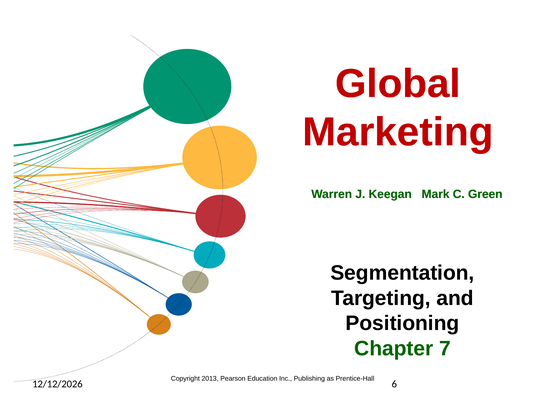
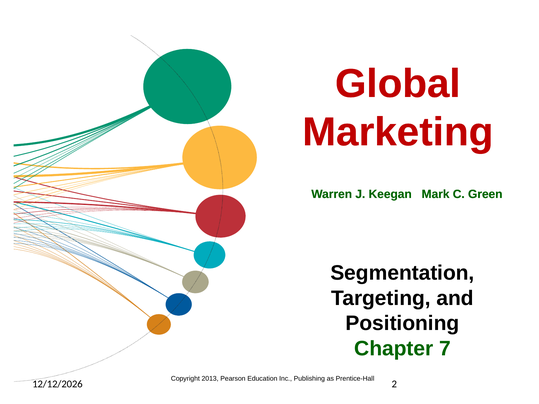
6: 6 -> 2
